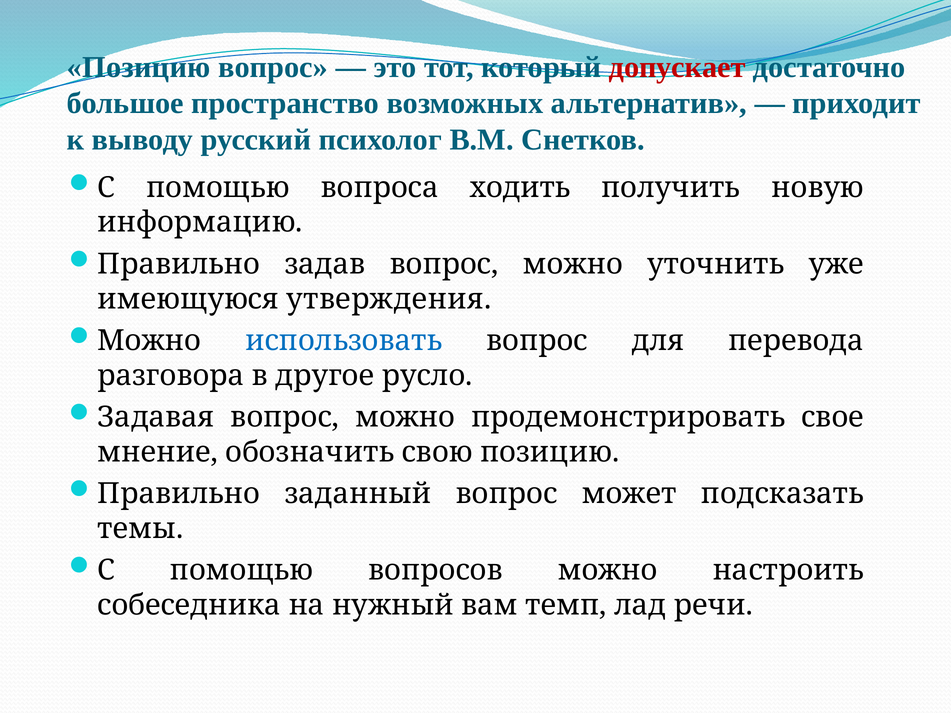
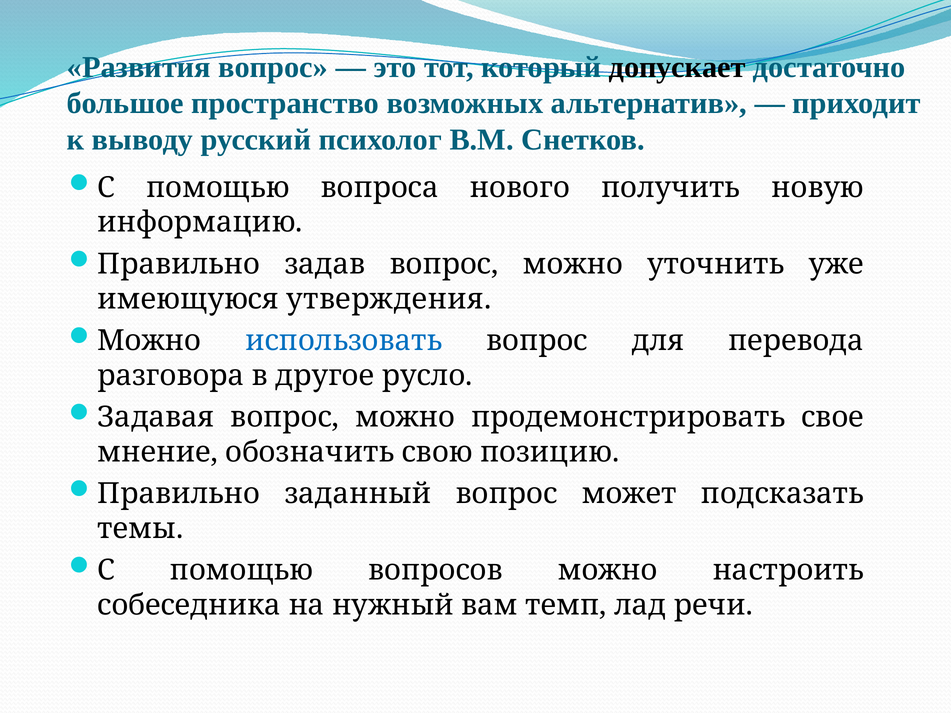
Позицию at (139, 67): Позицию -> Развития
допускает colour: red -> black
ходить: ходить -> нового
